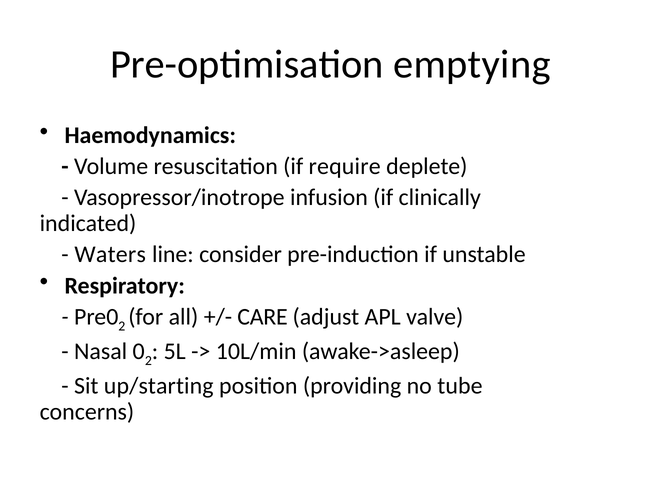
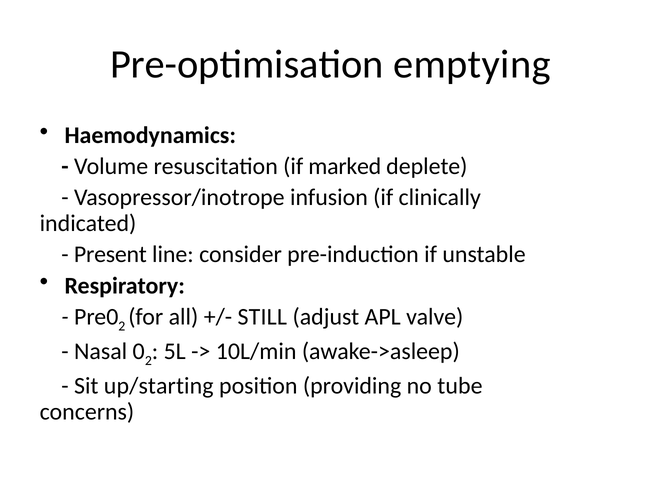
require: require -> marked
Waters: Waters -> Present
CARE: CARE -> STILL
